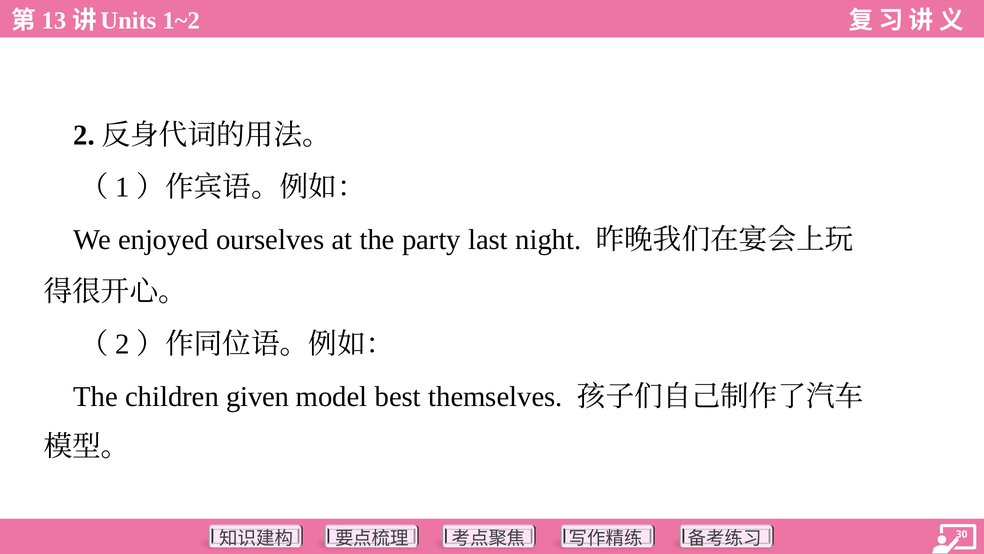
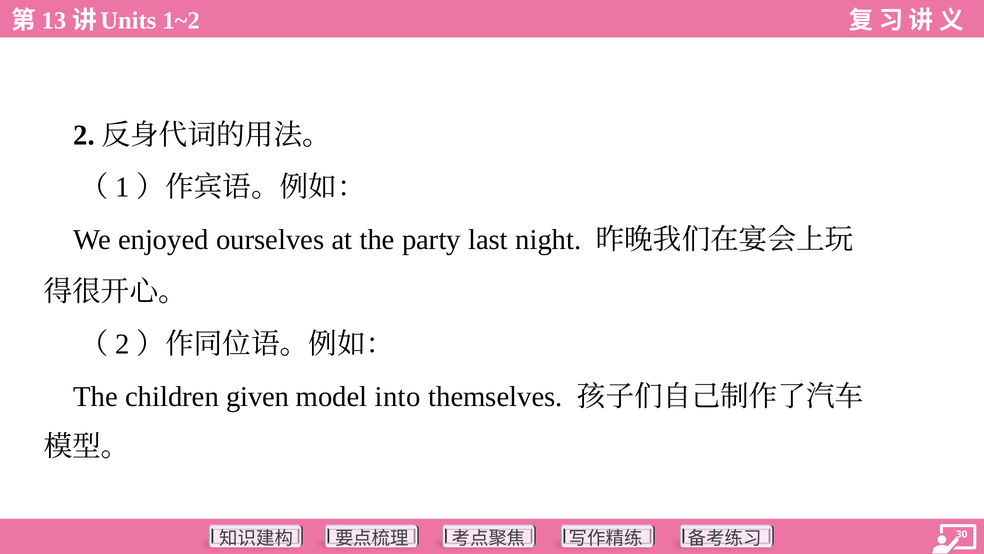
best: best -> into
